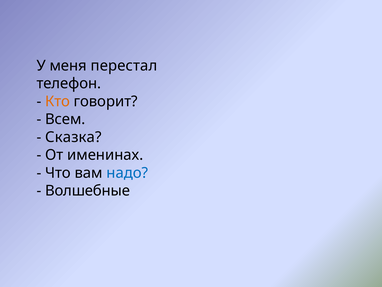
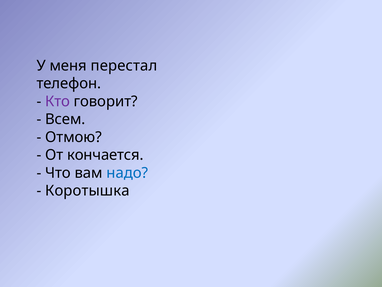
Кто colour: orange -> purple
Сказка: Сказка -> Отмою
именинах: именинах -> кончается
Волшебные: Волшебные -> Коротышка
